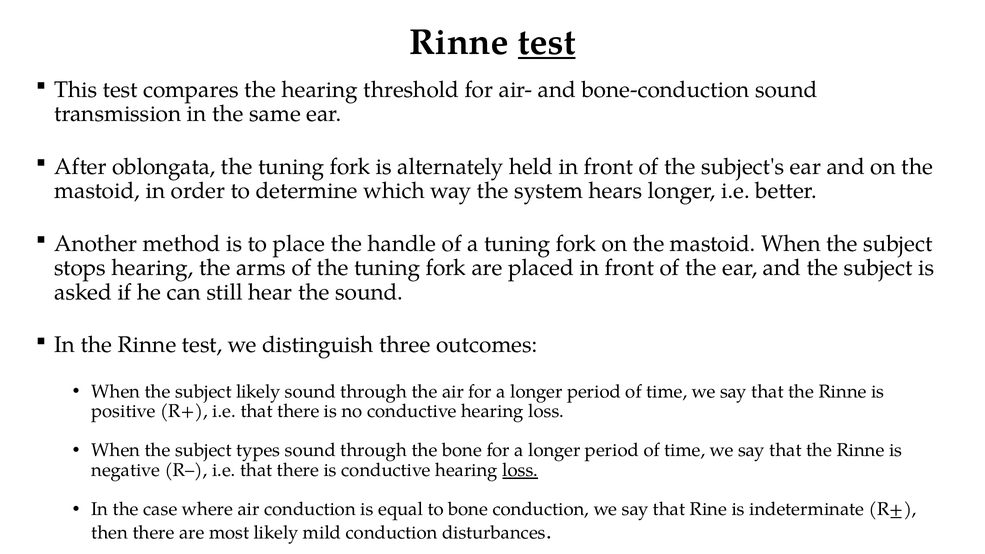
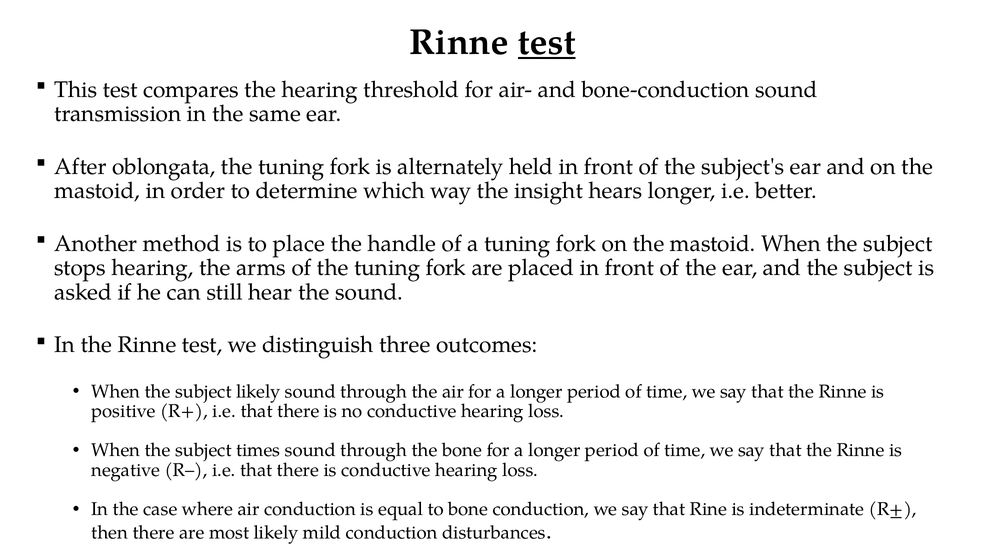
system: system -> insight
types: types -> times
loss at (520, 470) underline: present -> none
